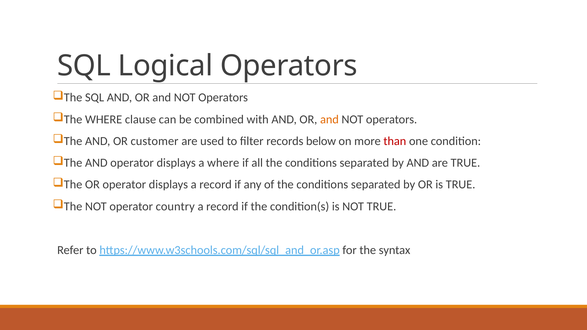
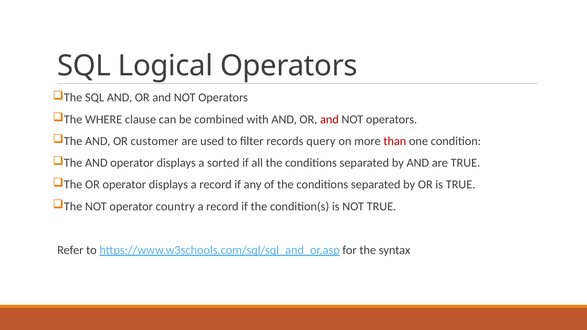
and at (329, 119) colour: orange -> red
below: below -> query
a where: where -> sorted
